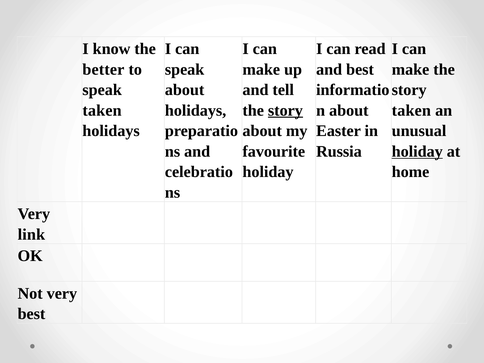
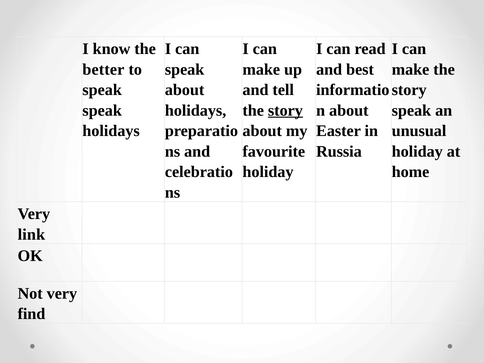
taken at (102, 110): taken -> speak
taken at (411, 110): taken -> speak
holiday at (417, 151) underline: present -> none
best at (31, 314): best -> find
